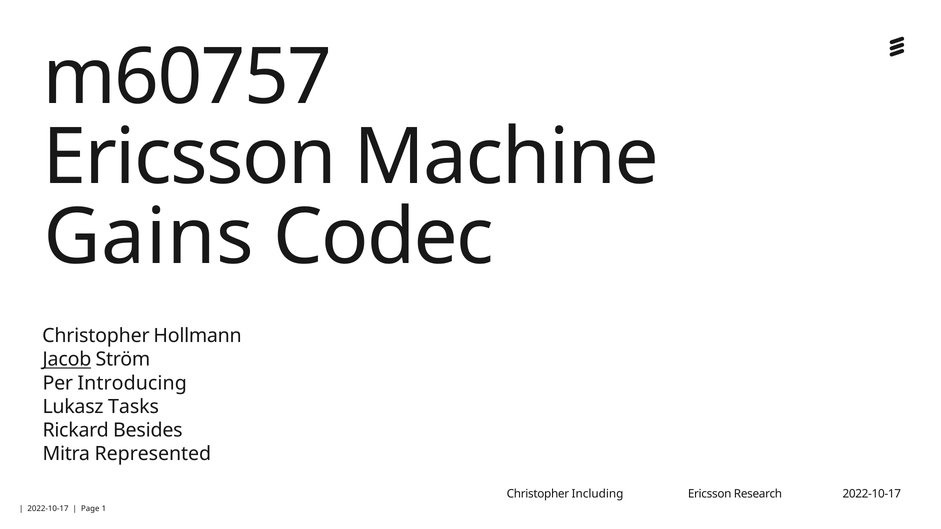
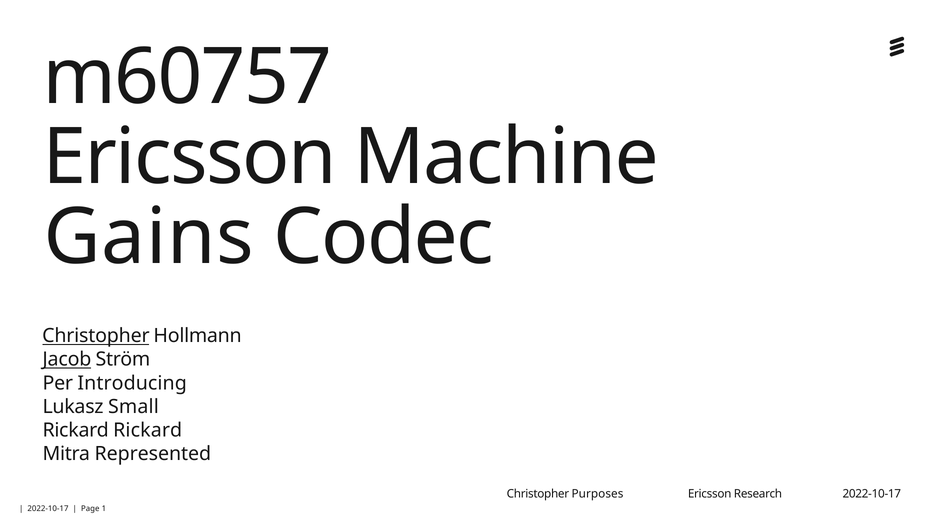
Christopher at (96, 336) underline: none -> present
Tasks: Tasks -> Small
Rickard Besides: Besides -> Rickard
Including: Including -> Purposes
